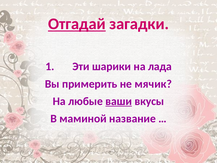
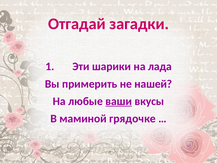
Отгадай underline: present -> none
мячик: мячик -> нашей
название: название -> грядочке
